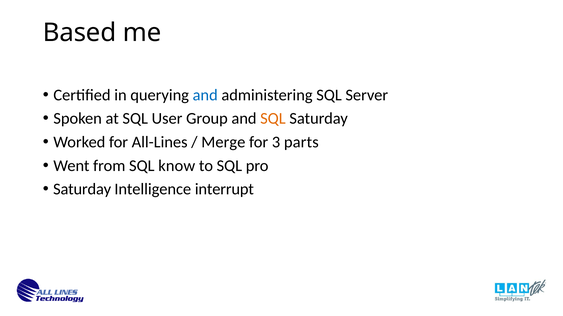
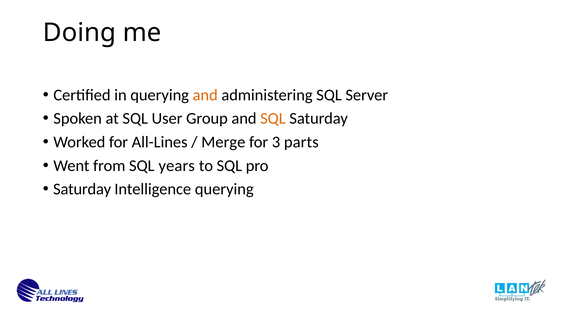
Based: Based -> Doing
and at (205, 95) colour: blue -> orange
know: know -> years
Intelligence interrupt: interrupt -> querying
